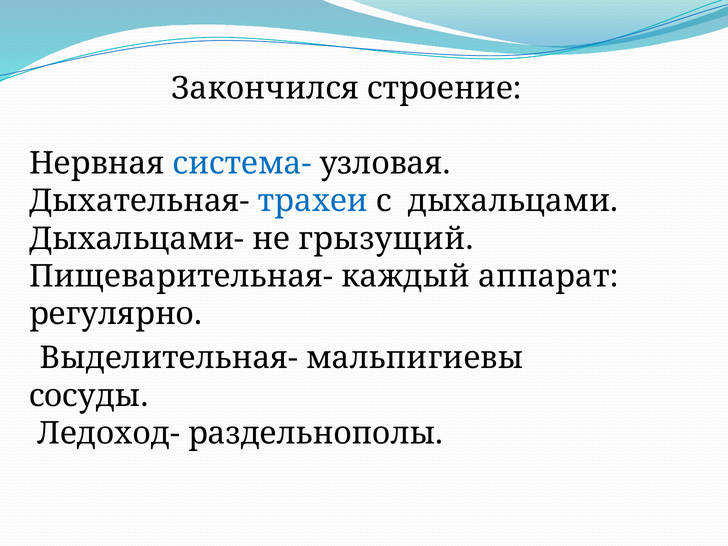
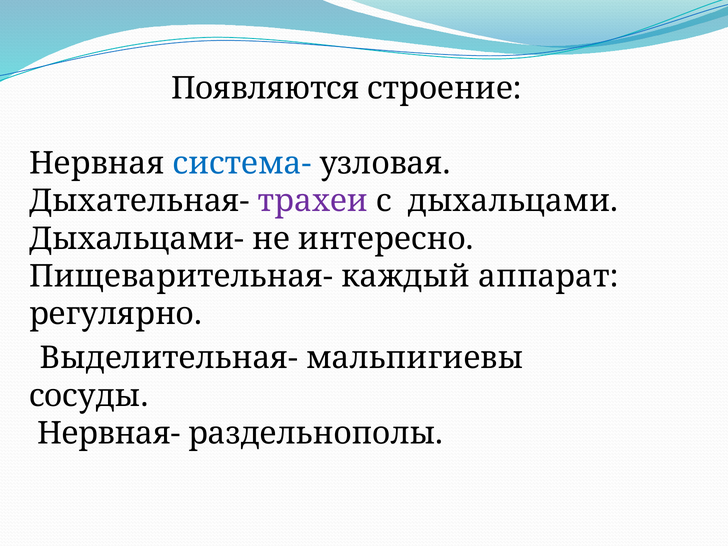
Закончился: Закончился -> Появляются
трахеи colour: blue -> purple
грызущий: грызущий -> интересно
Ледоход-: Ледоход- -> Нервная-
